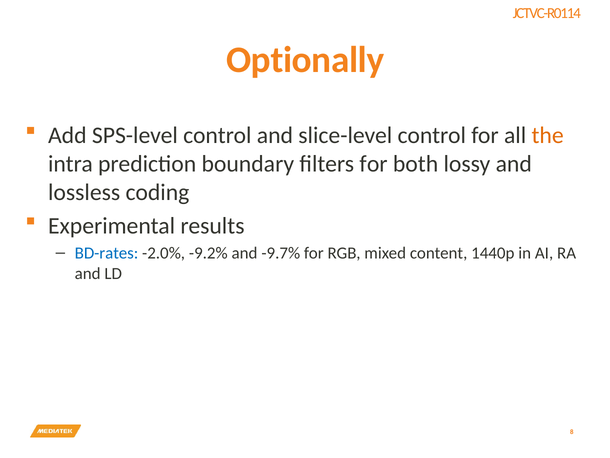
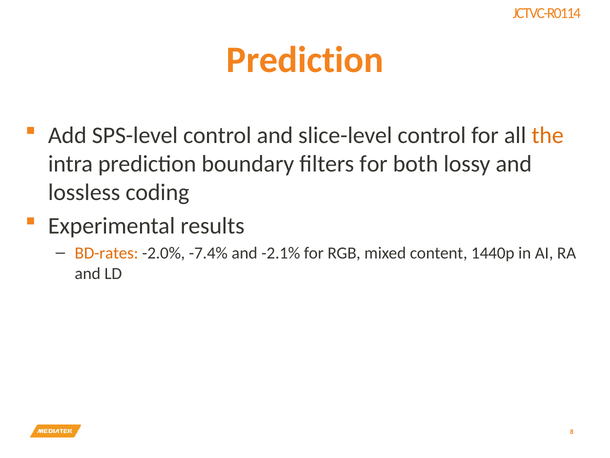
Optionally at (305, 60): Optionally -> Prediction
BD-rates colour: blue -> orange
-9.2%: -9.2% -> -7.4%
-9.7%: -9.7% -> -2.1%
